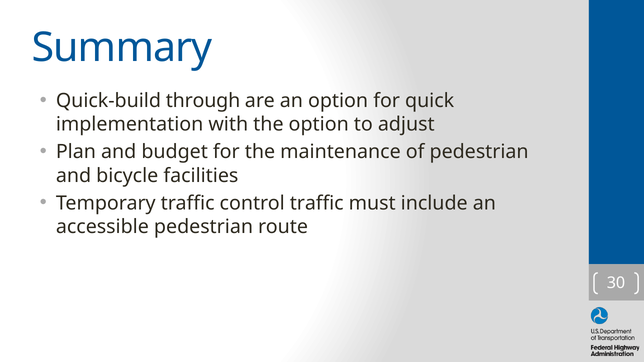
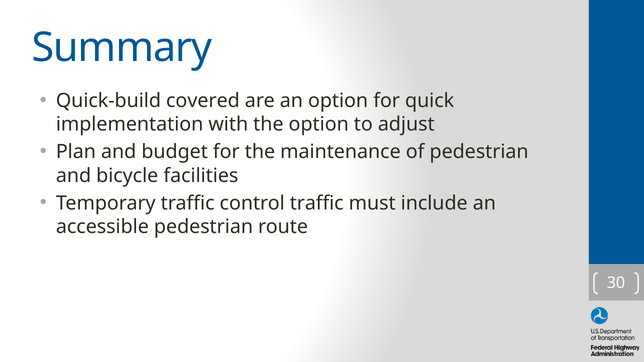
through: through -> covered
